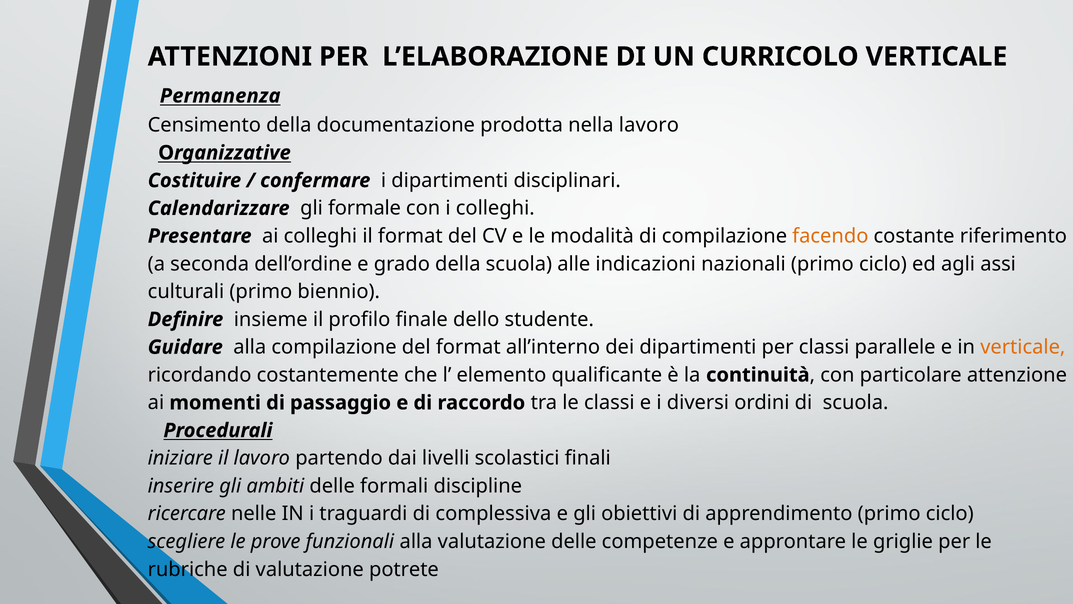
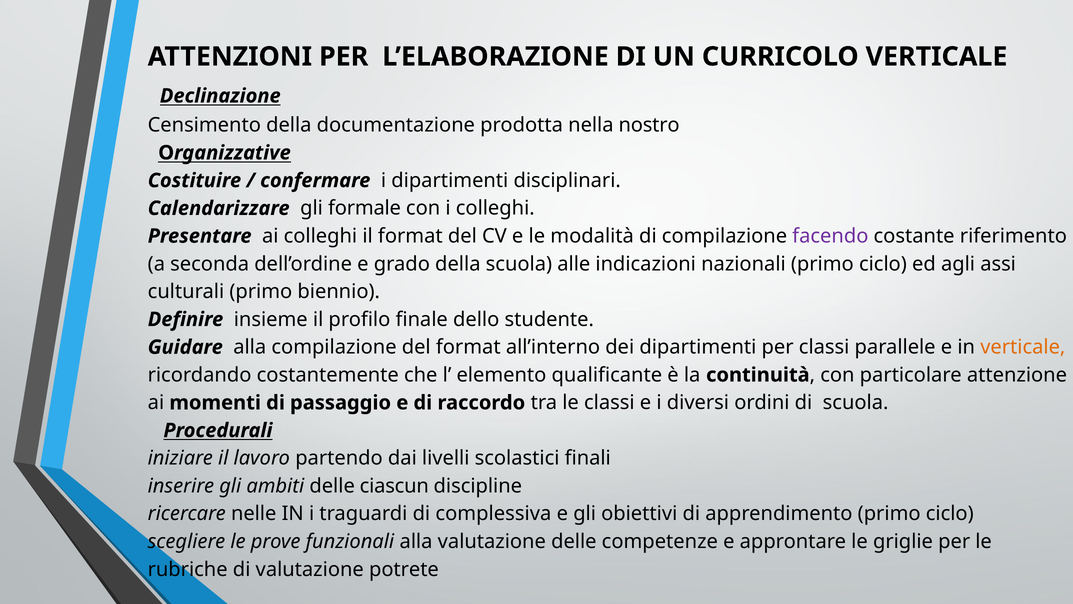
Permanenza: Permanenza -> Declinazione
nella lavoro: lavoro -> nostro
facendo colour: orange -> purple
formali: formali -> ciascun
